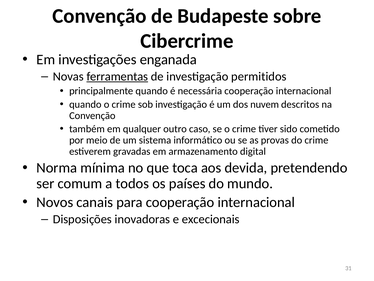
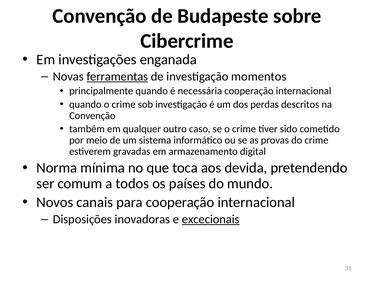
permitidos: permitidos -> momentos
nuvem: nuvem -> perdas
excecionais underline: none -> present
